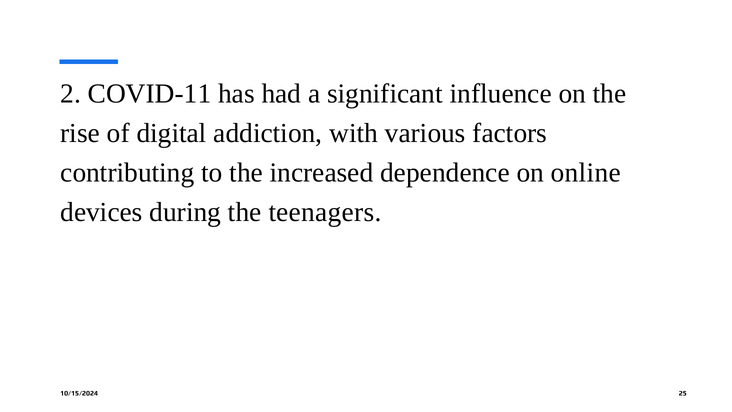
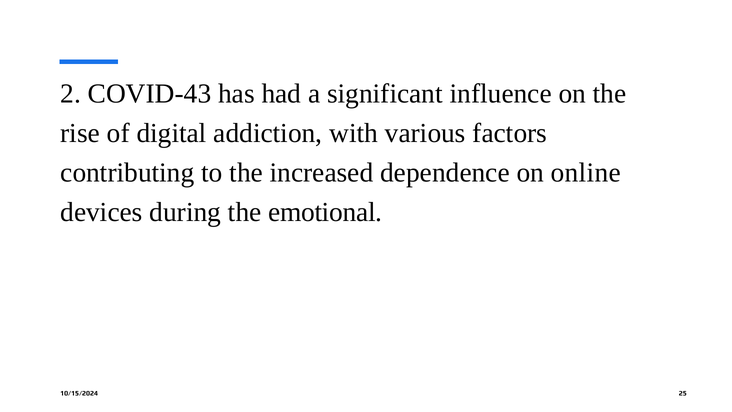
COVID-11: COVID-11 -> COVID-43
teenagers: teenagers -> emotional
